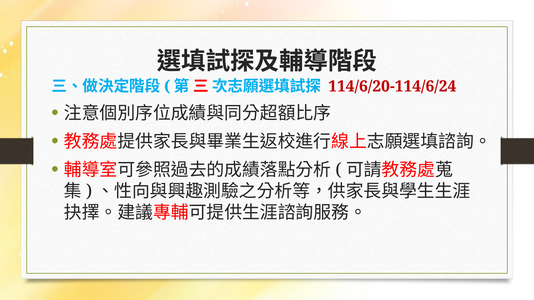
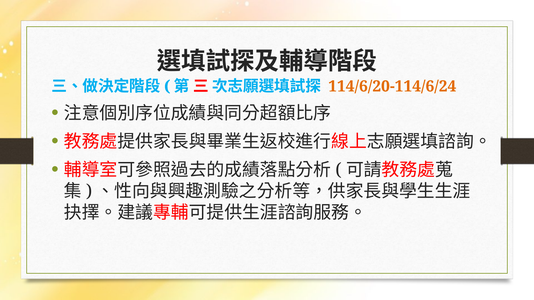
114/6/20-114/6/24 colour: red -> orange
